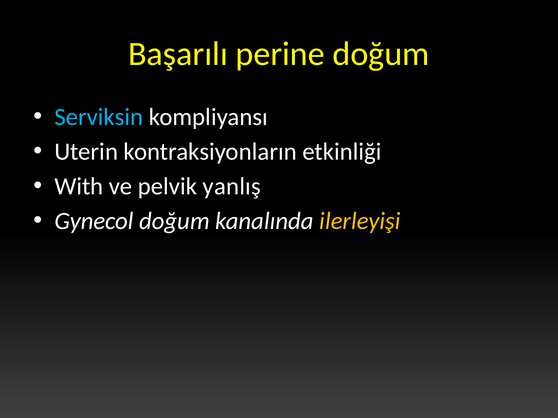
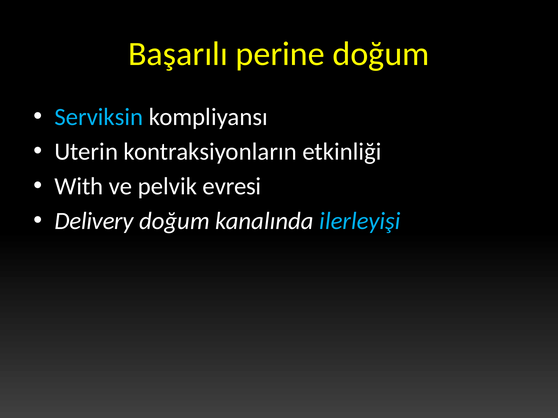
yanlış: yanlış -> evresi
Gynecol: Gynecol -> Delivery
ilerleyişi colour: yellow -> light blue
